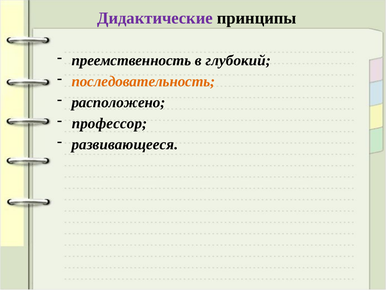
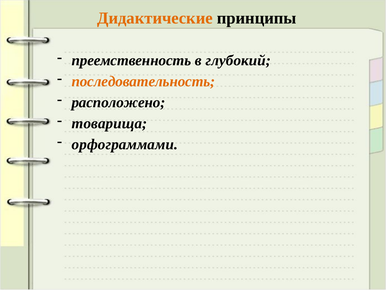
Дидактические colour: purple -> orange
профессор: профессор -> товарища
развивающееся: развивающееся -> орфограммами
